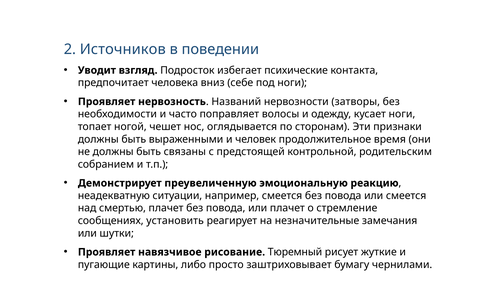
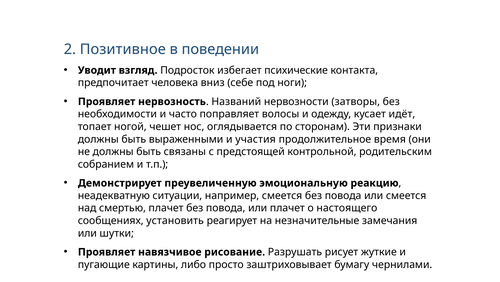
Источников: Источников -> Позитивное
кусает ноги: ноги -> идёт
человек: человек -> участия
стремление: стремление -> настоящего
Тюремный: Тюремный -> Разрушать
